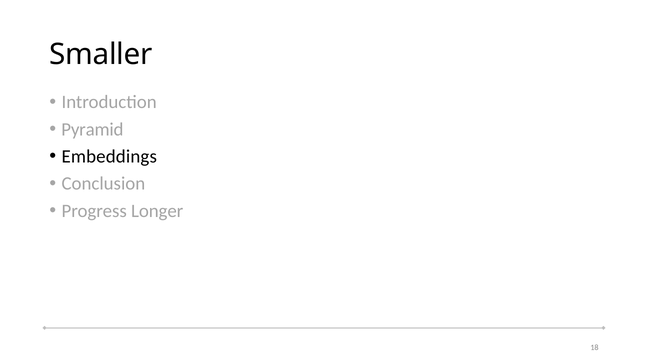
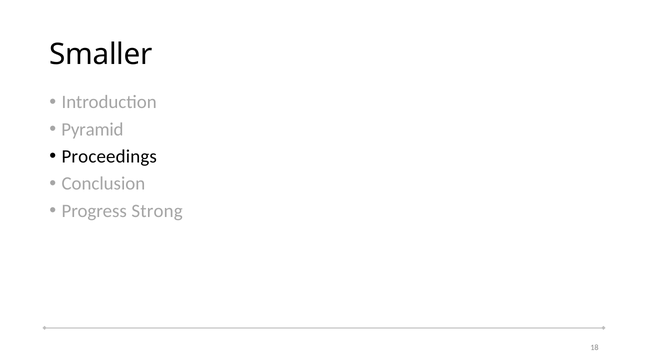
Embeddings: Embeddings -> Proceedings
Longer: Longer -> Strong
